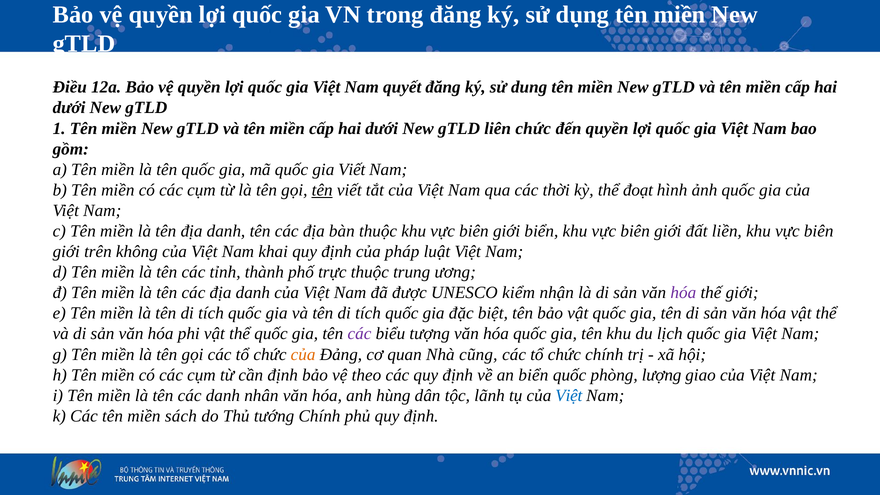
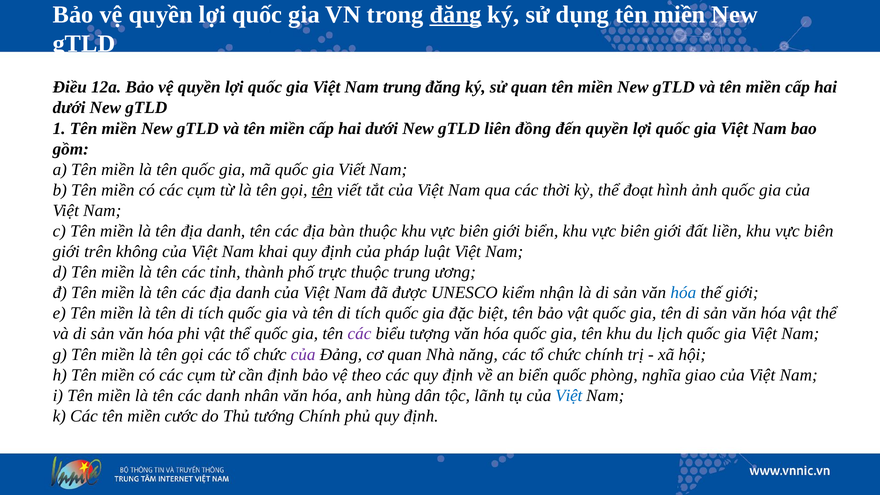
đăng at (456, 15) underline: none -> present
Nam quyết: quyết -> trung
sử dung: dung -> quan
liên chức: chức -> đồng
hóa at (683, 293) colour: purple -> blue
của at (303, 354) colour: orange -> purple
cũng: cũng -> năng
lượng: lượng -> nghĩa
sách: sách -> cước
